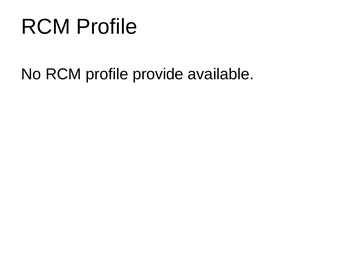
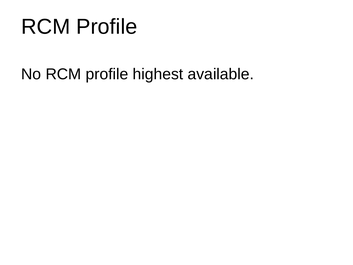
provide: provide -> highest
